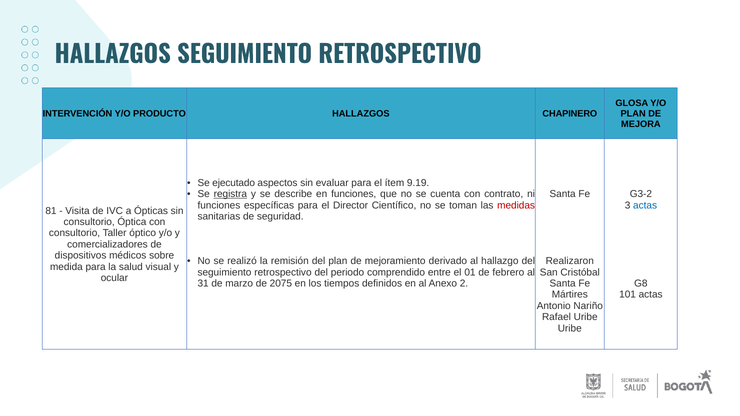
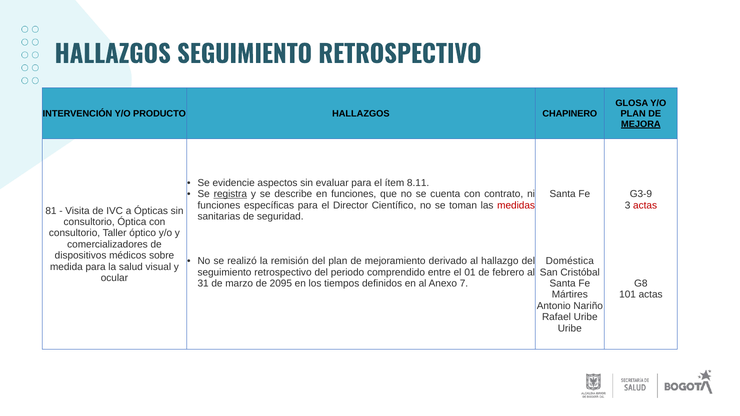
MEJORA underline: none -> present
ejecutado: ejecutado -> evidencie
9.19: 9.19 -> 8.11
G3-2: G3-2 -> G3-9
actas at (645, 205) colour: blue -> red
Realizaron: Realizaron -> Doméstica
2075: 2075 -> 2095
2: 2 -> 7
